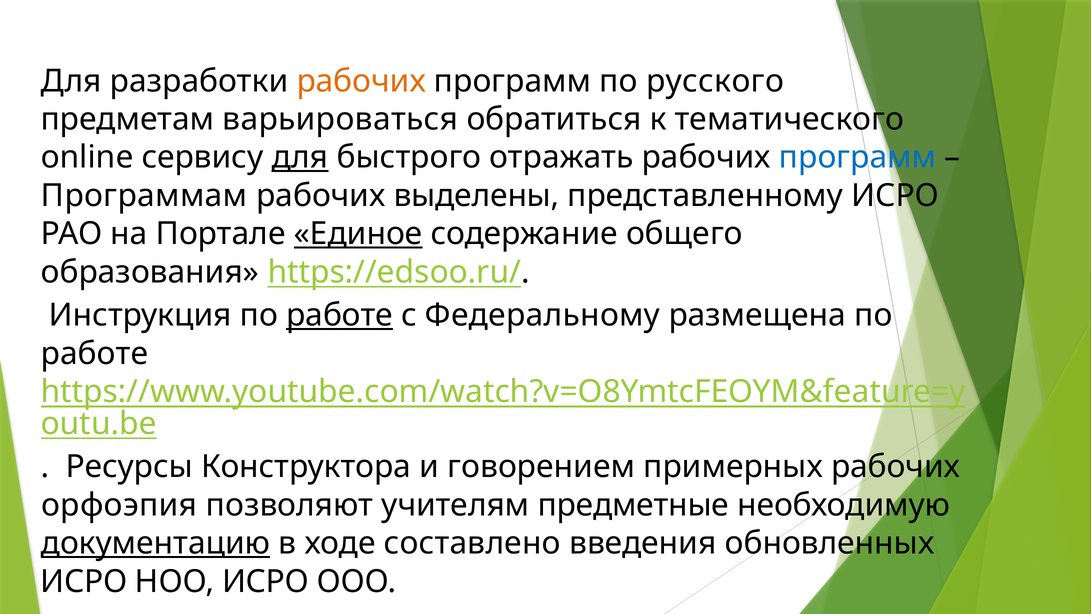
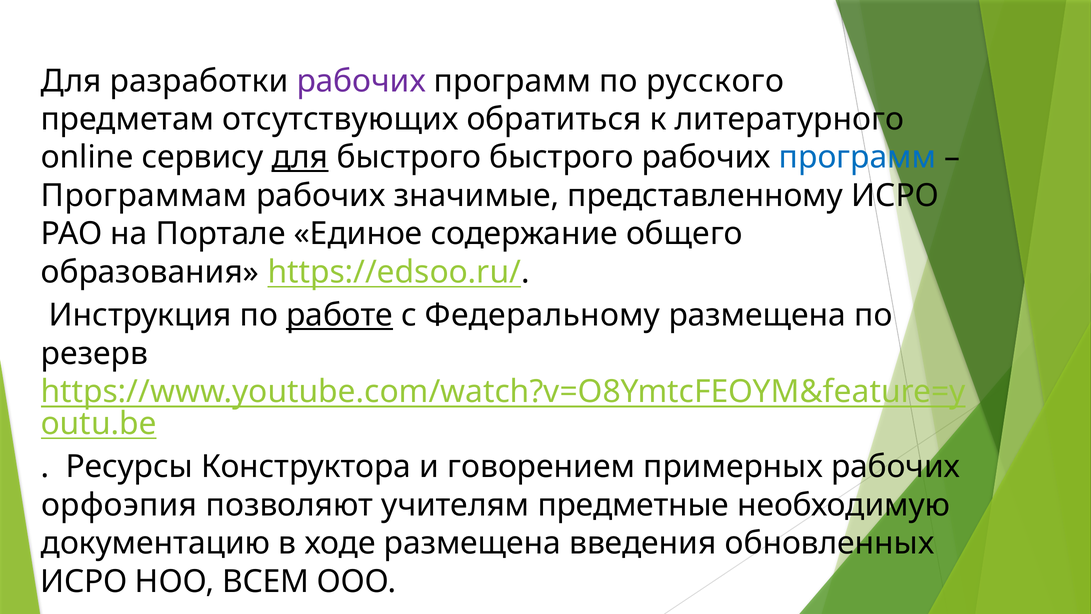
рабочих at (361, 81) colour: orange -> purple
варьироваться: варьироваться -> отсутствующих
тематического: тематического -> литературного
быстрого отражать: отражать -> быстрого
выделены: выделены -> значимые
Единое underline: present -> none
работе at (95, 353): работе -> резерв
документацию underline: present -> none
ходе составлено: составлено -> размещена
НОО ИСРО: ИСРО -> ВСЕМ
